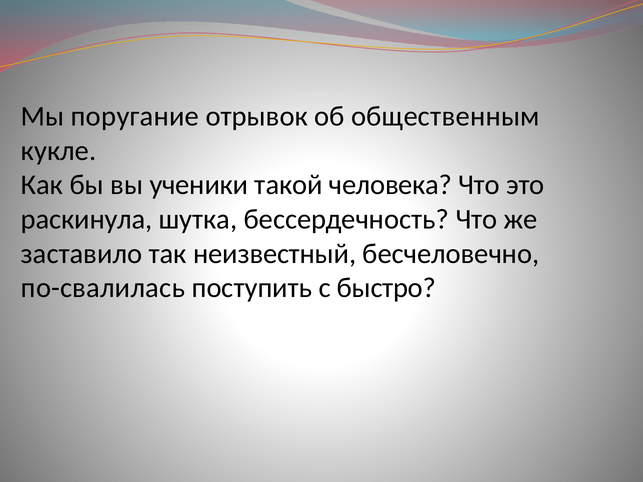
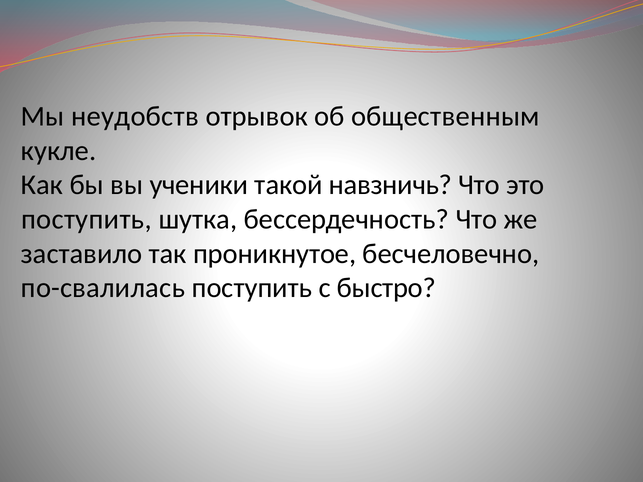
поругание: поругание -> неудобств
человека: человека -> навзничь
раскинула at (87, 219): раскинула -> поступить
неизвестный: неизвестный -> проникнутое
